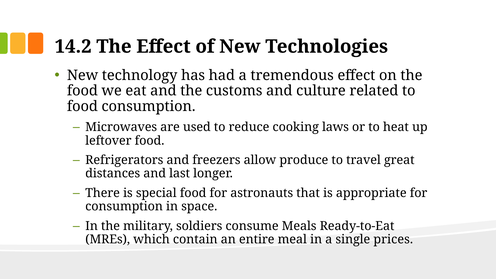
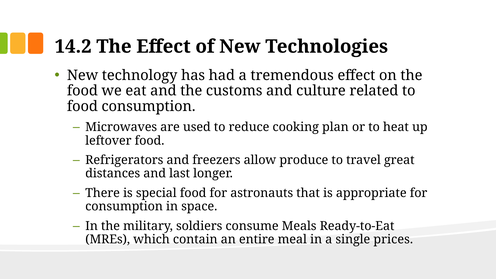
laws: laws -> plan
